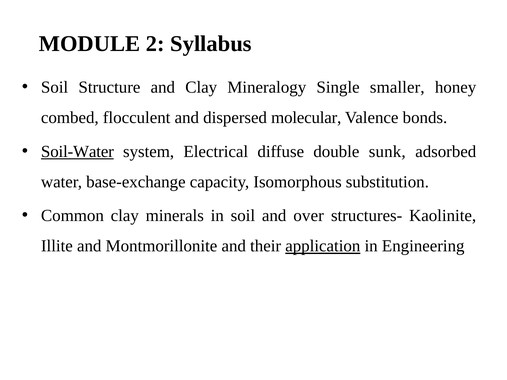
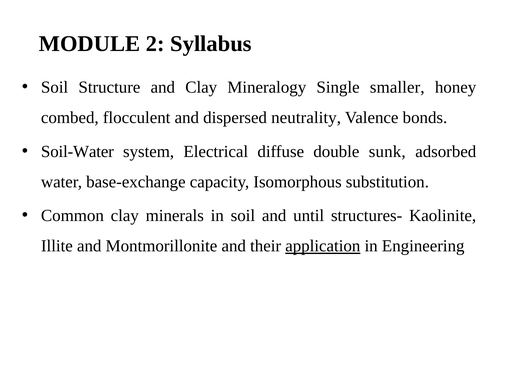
molecular: molecular -> neutrality
Soil-Water underline: present -> none
over: over -> until
